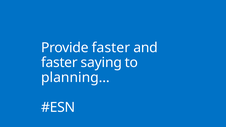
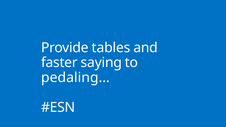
Provide faster: faster -> tables
planning…: planning… -> pedaling…
